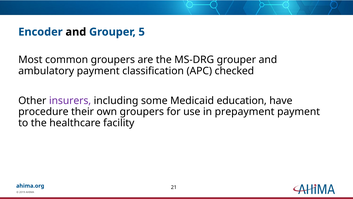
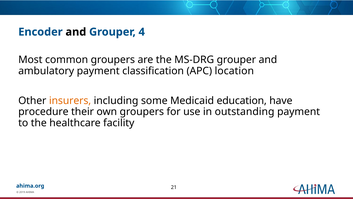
5: 5 -> 4
checked: checked -> location
insurers colour: purple -> orange
prepayment: prepayment -> outstanding
